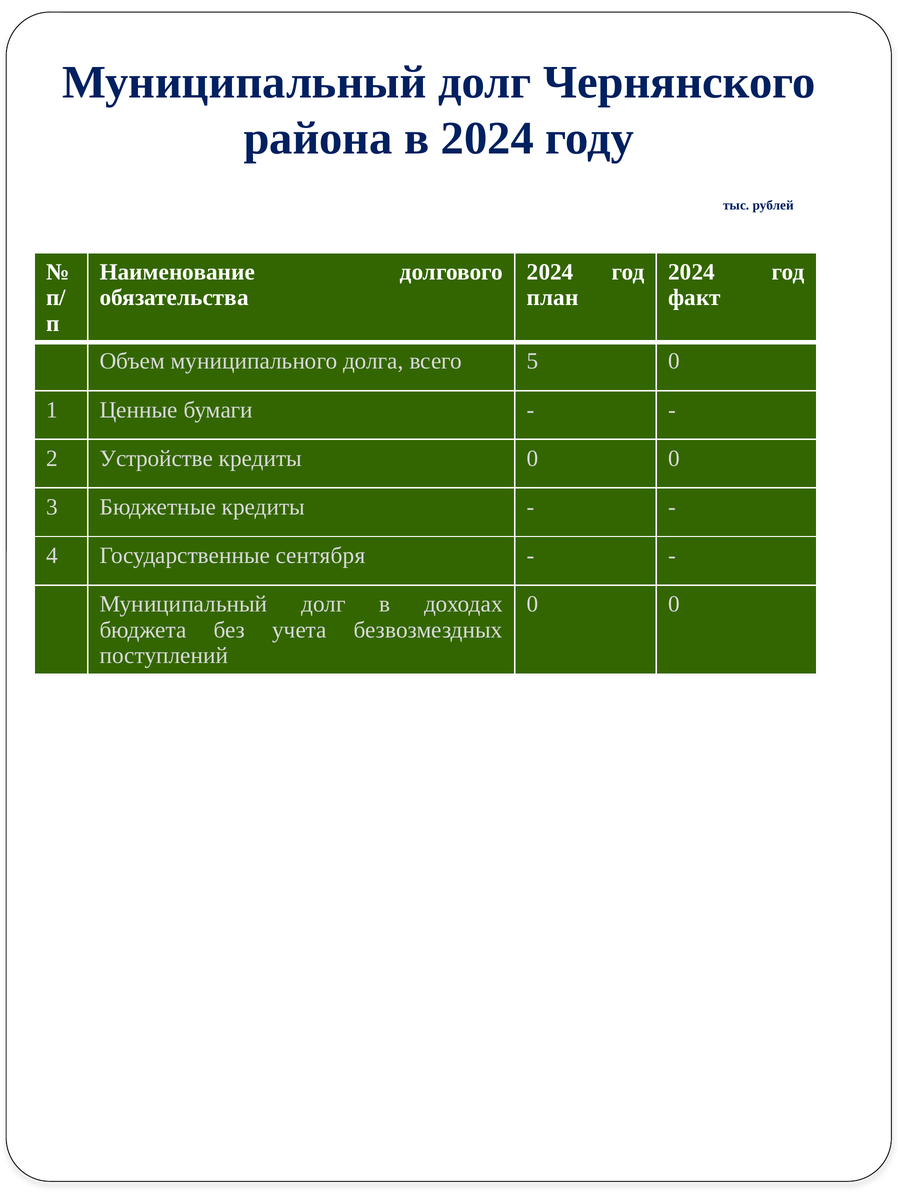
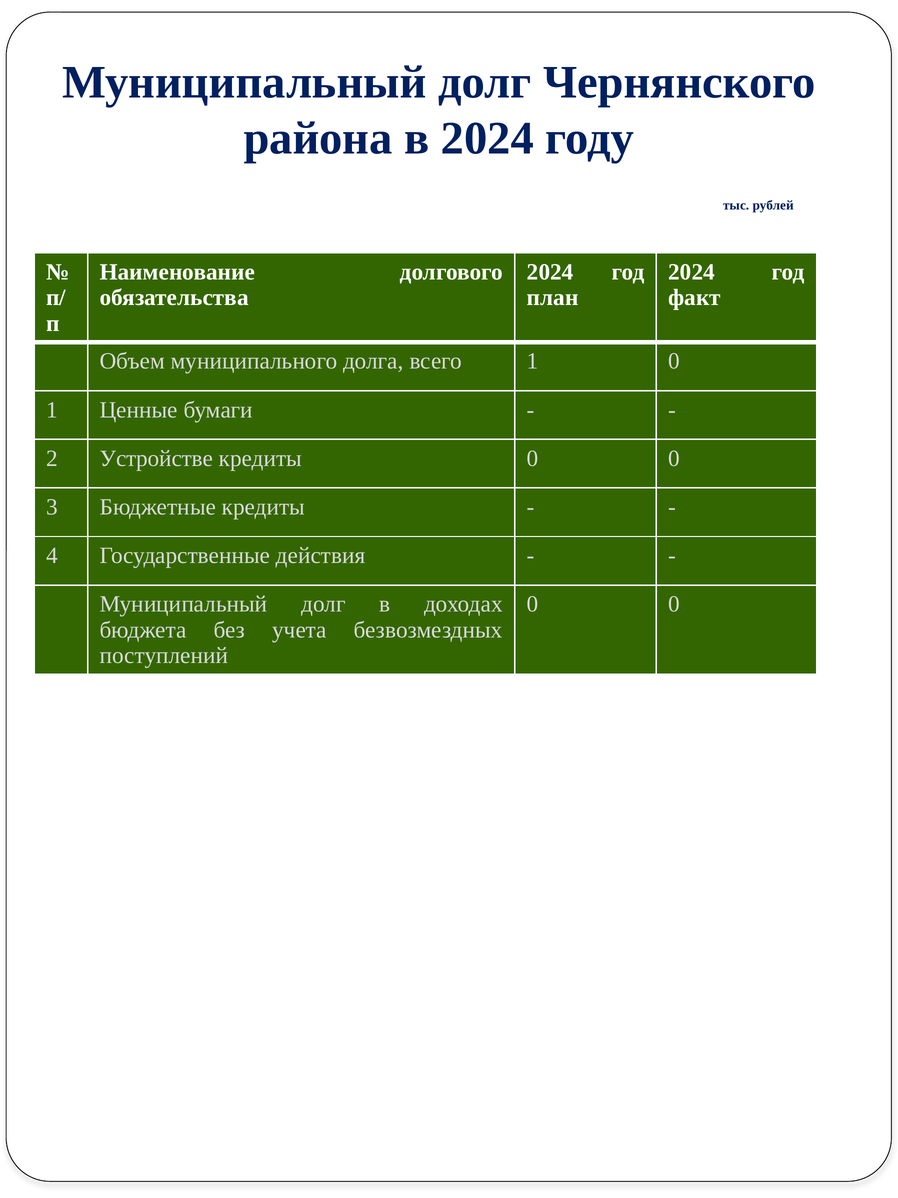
всего 5: 5 -> 1
сентября: сентября -> действия
